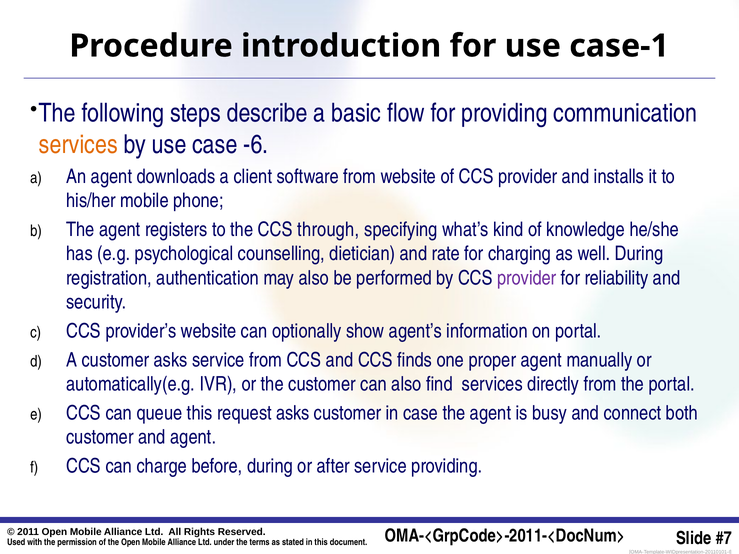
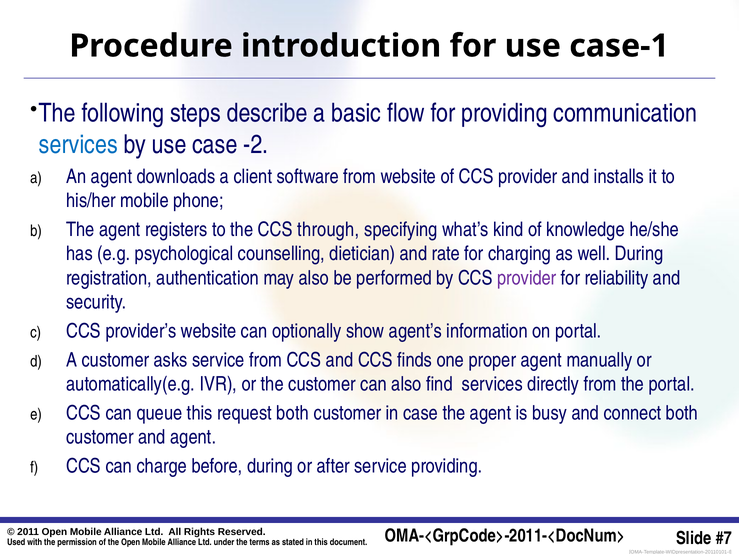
services at (78, 145) colour: orange -> blue
-6: -6 -> -2
request asks: asks -> both
